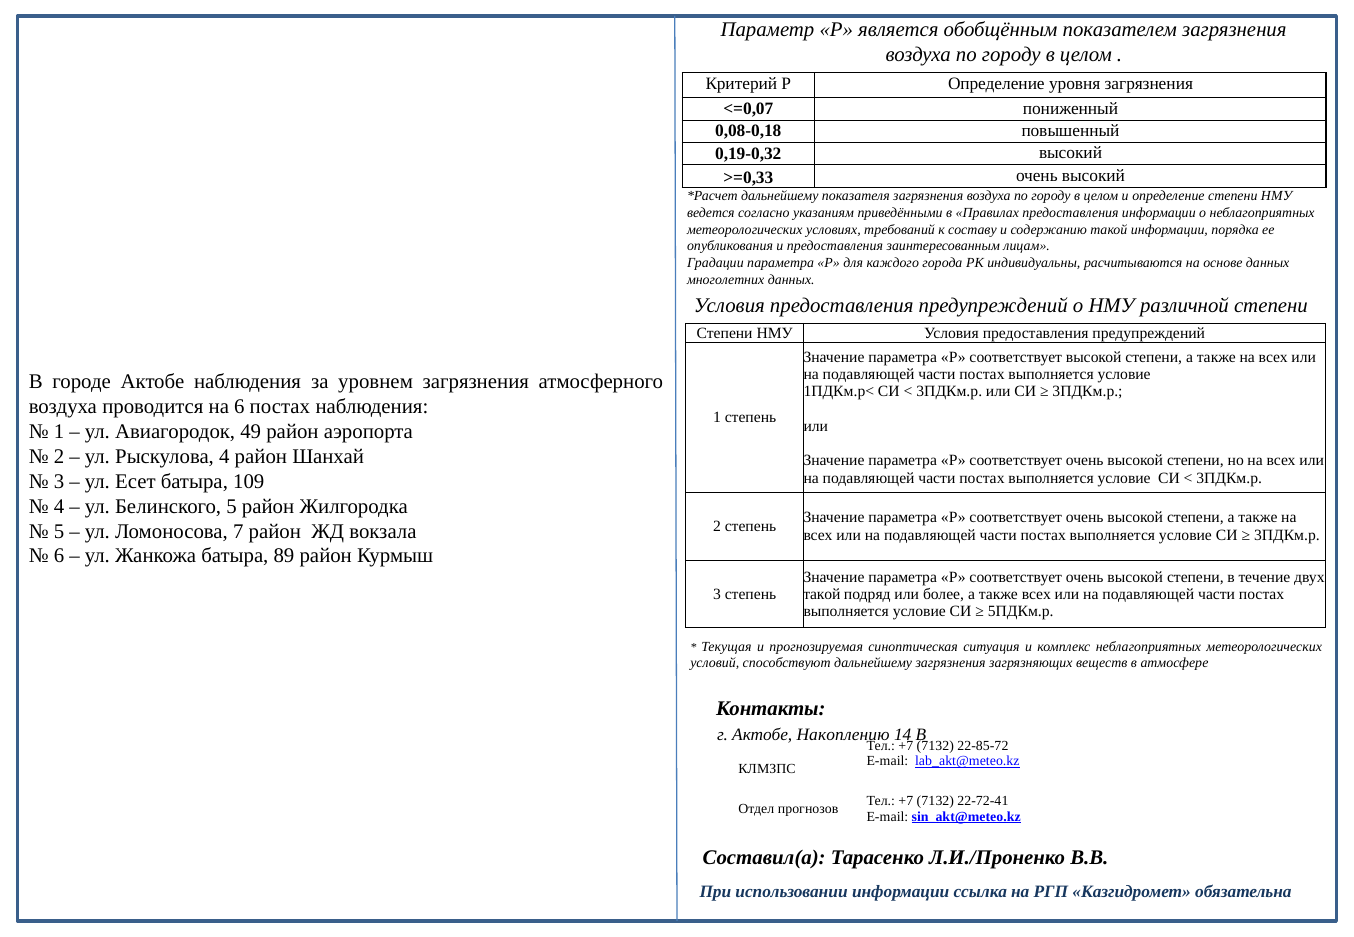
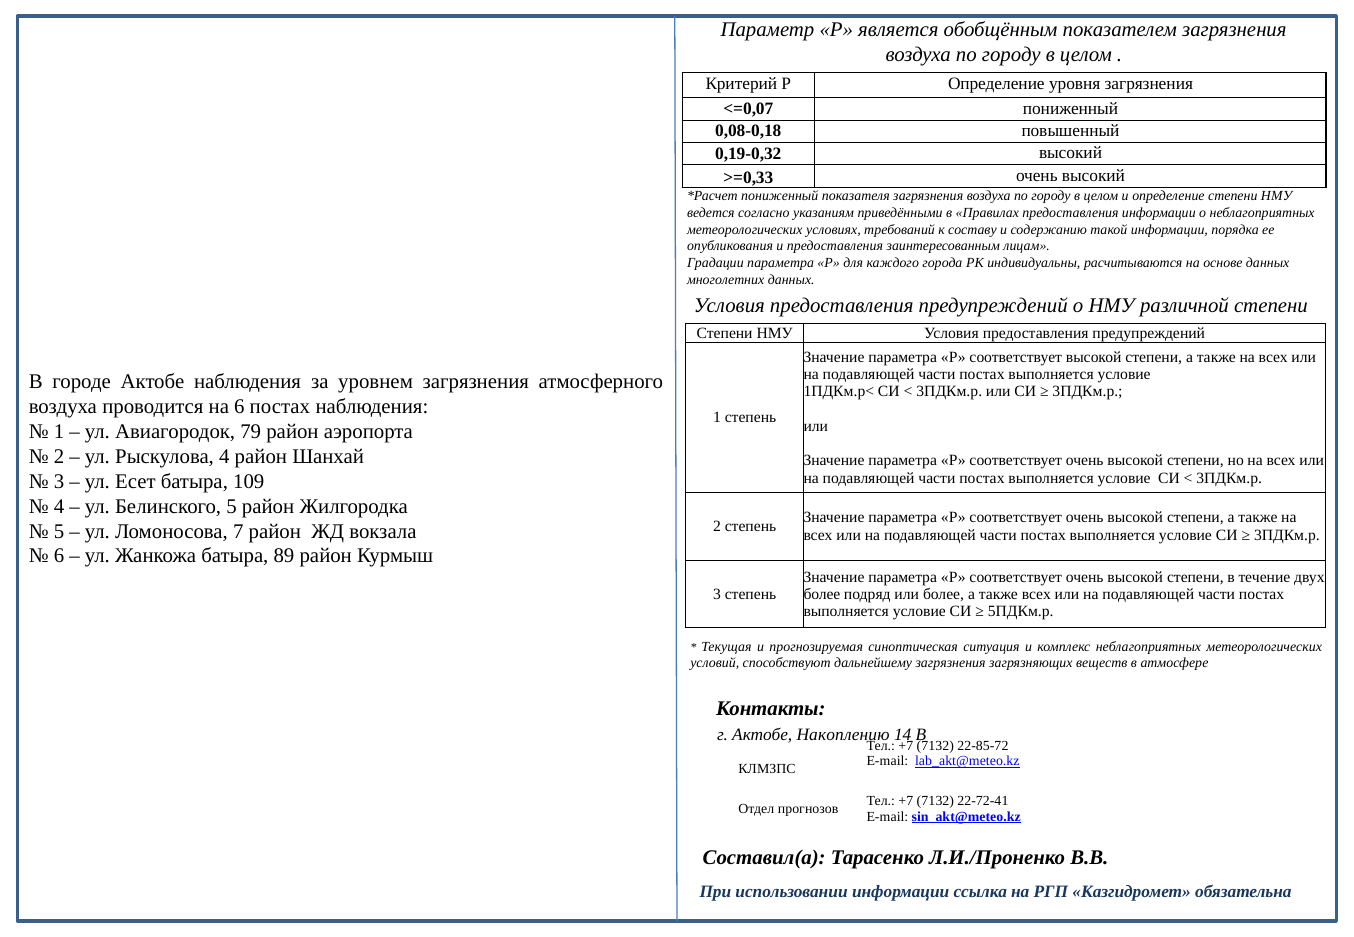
дальнейшему at (780, 196): дальнейшему -> пониженный
49: 49 -> 79
такой at (822, 594): такой -> более
